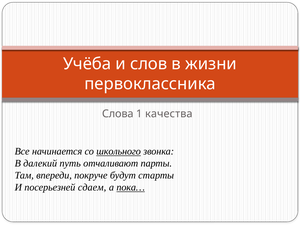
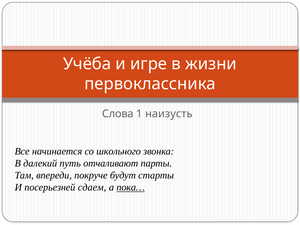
слов: слов -> игре
качества: качества -> наизусть
школьного underline: present -> none
